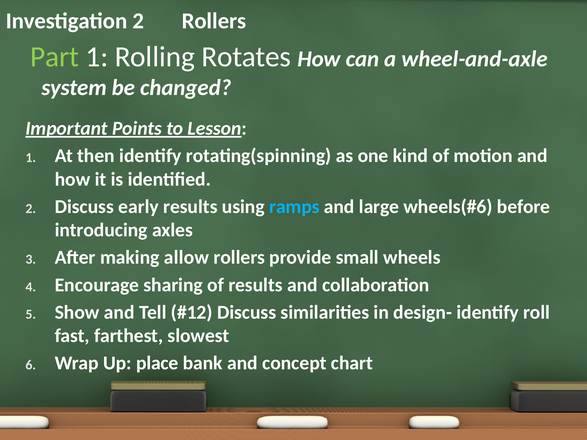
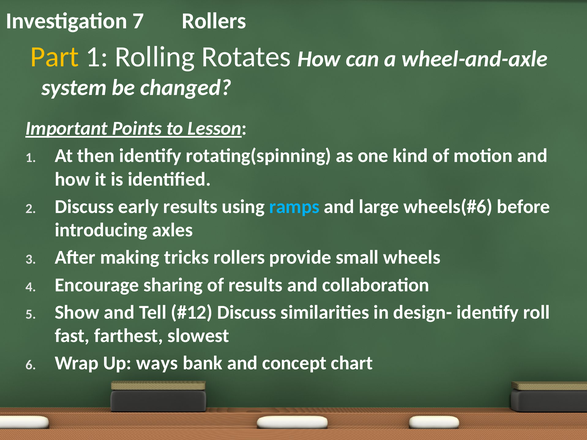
Investigation 2: 2 -> 7
Part colour: light green -> yellow
allow: allow -> tricks
place: place -> ways
